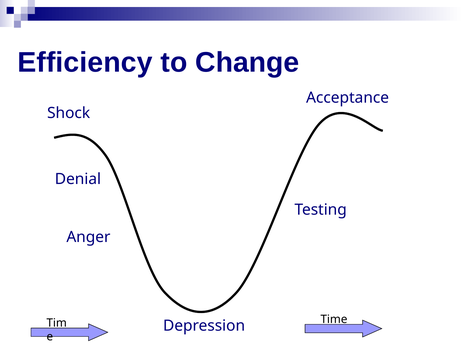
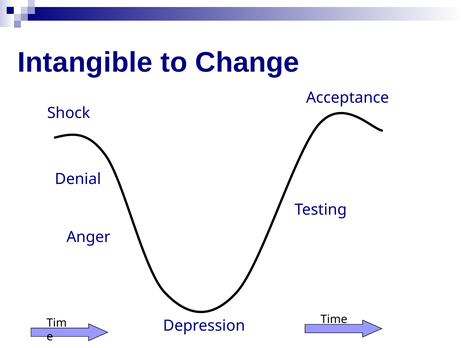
Efficiency: Efficiency -> Intangible
